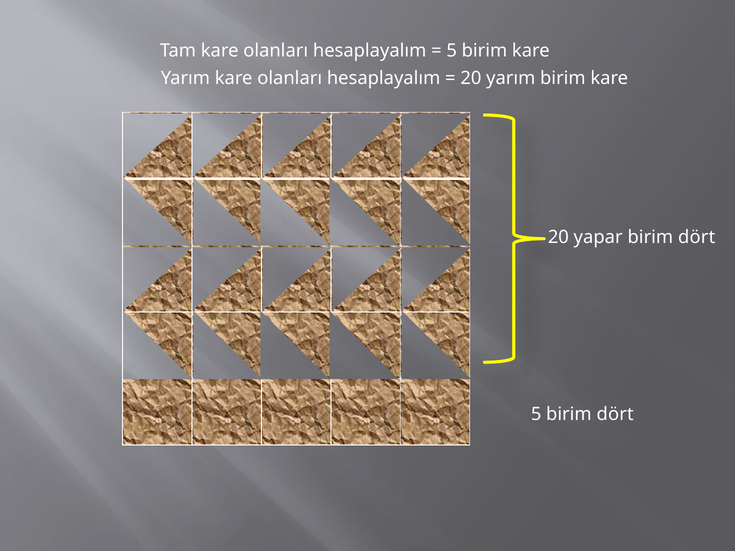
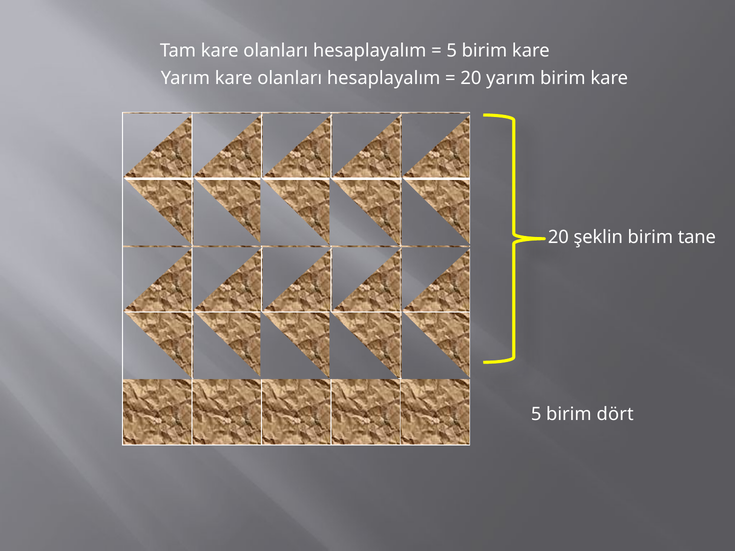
yapar: yapar -> şeklin
dört at (697, 238): dört -> tane
